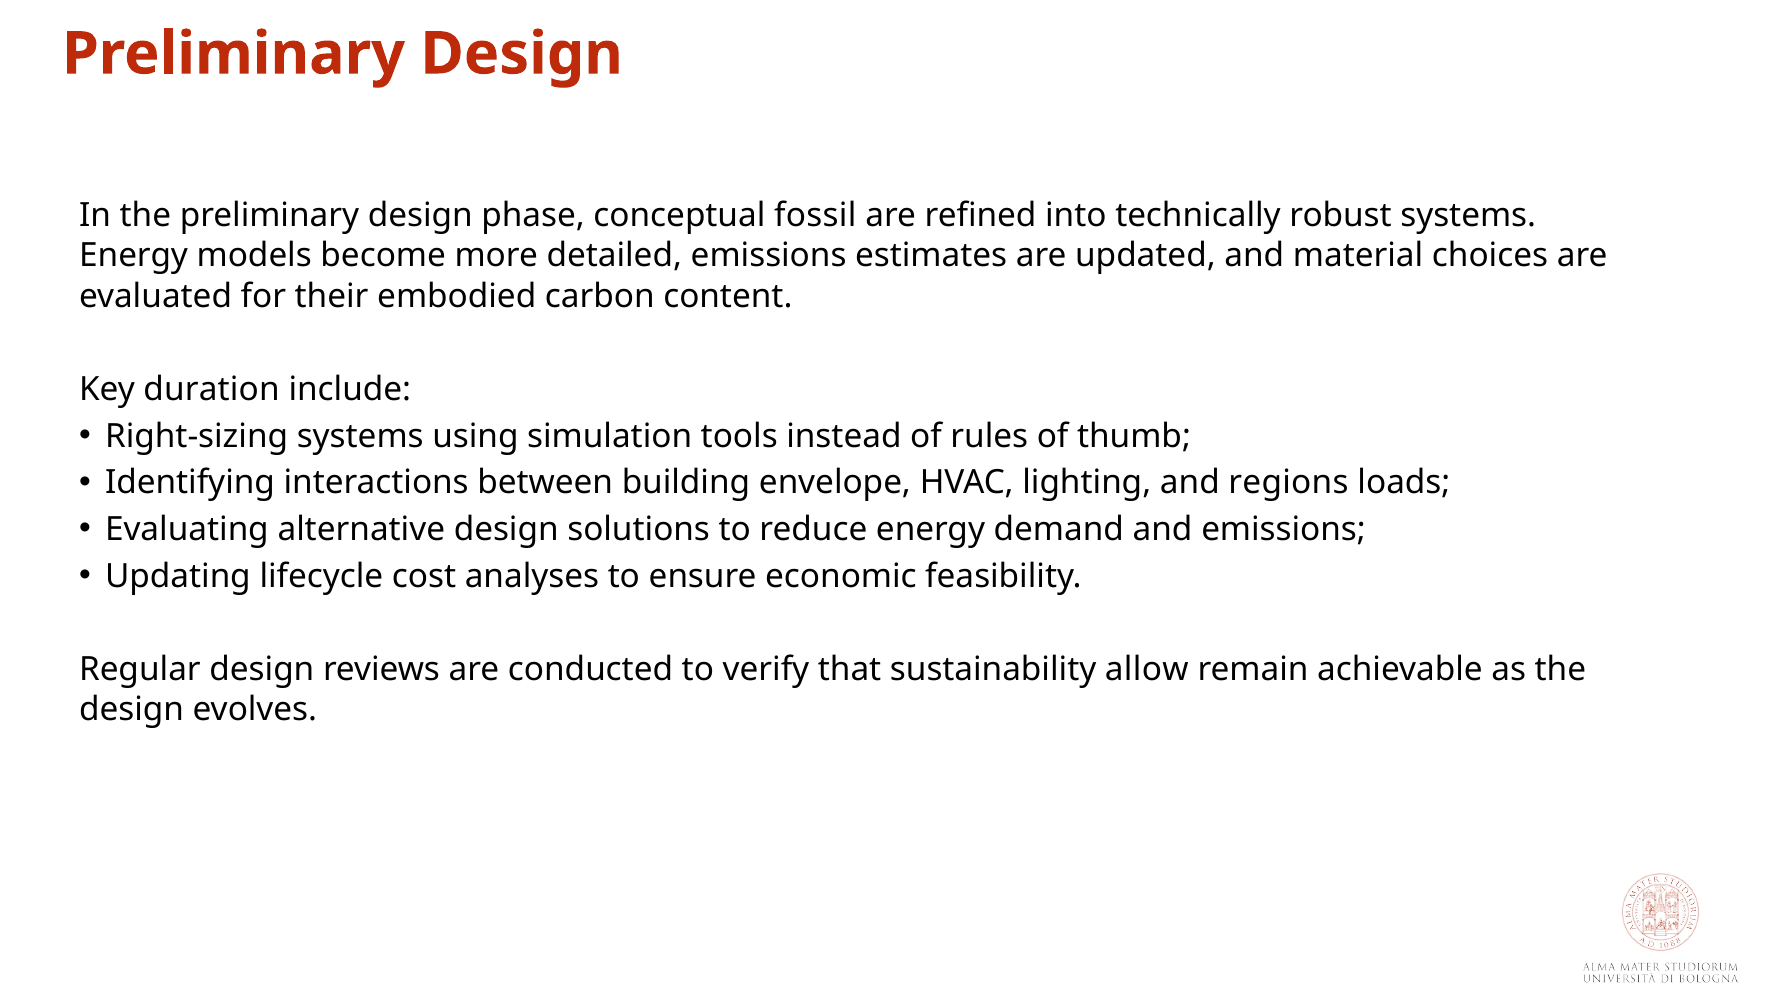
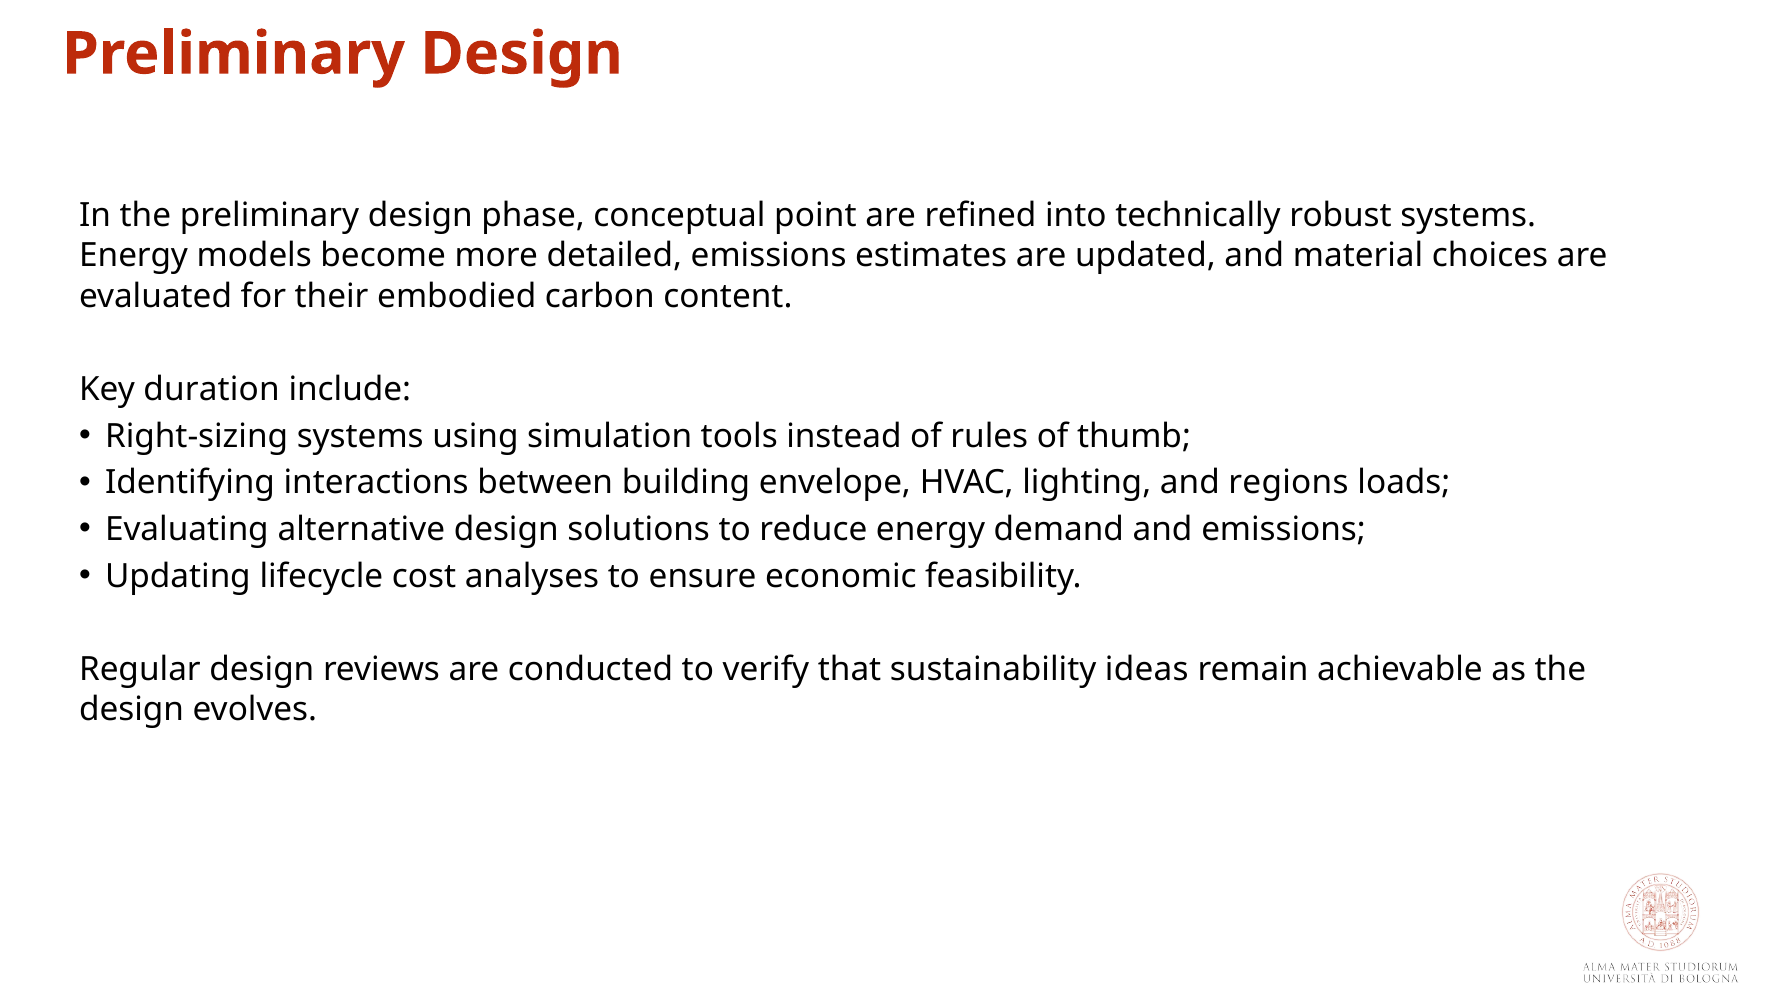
fossil: fossil -> point
allow: allow -> ideas
